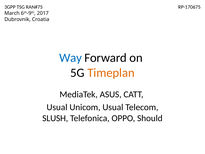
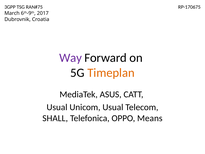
Way colour: blue -> purple
SLUSH: SLUSH -> SHALL
Should: Should -> Means
